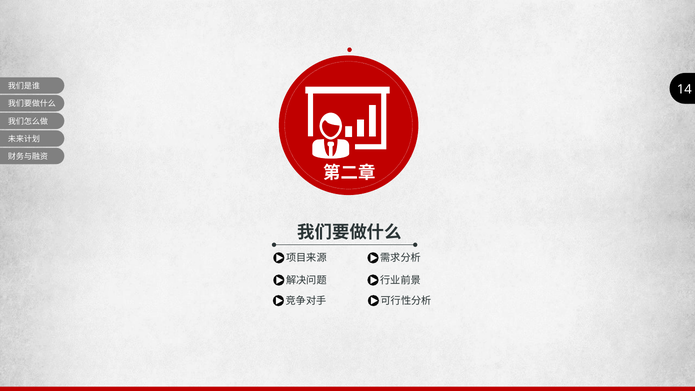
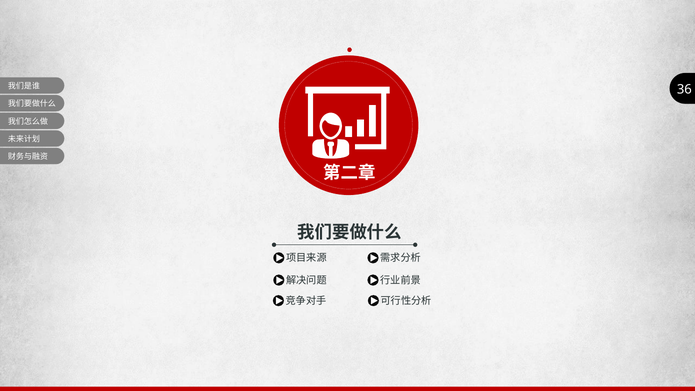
14: 14 -> 36
